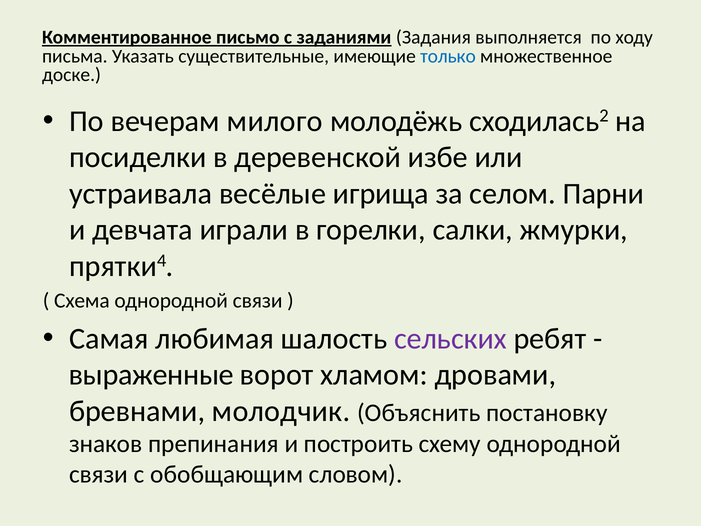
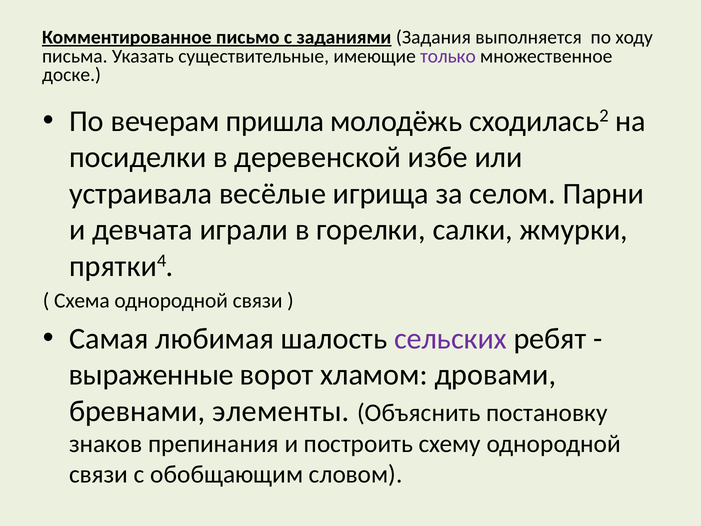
только colour: blue -> purple
милого: милого -> пришла
молодчик: молодчик -> элементы
